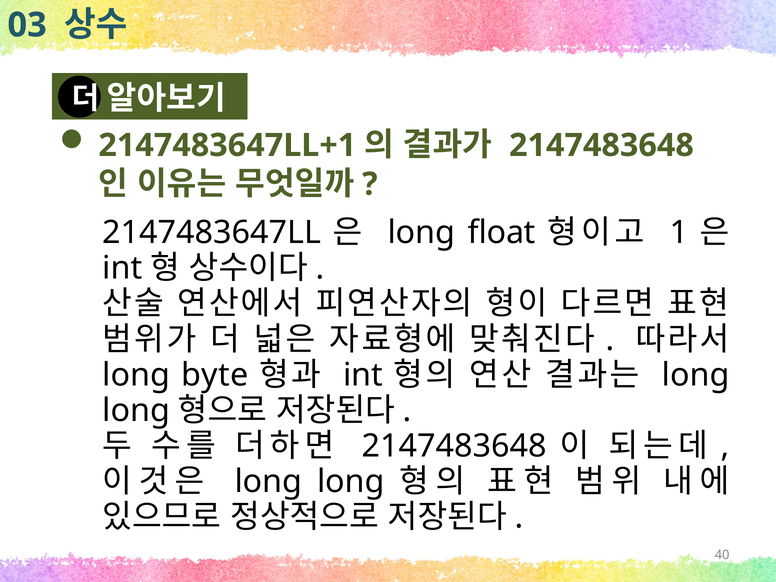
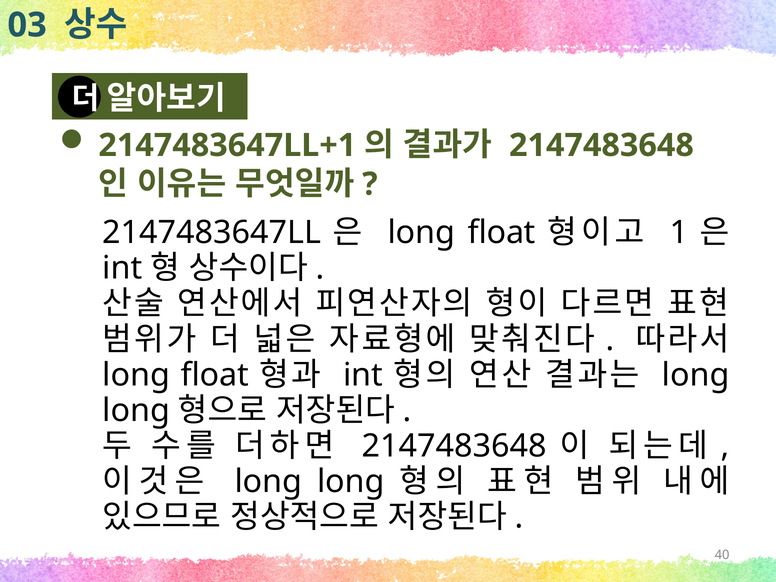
byte at (215, 375): byte -> float
